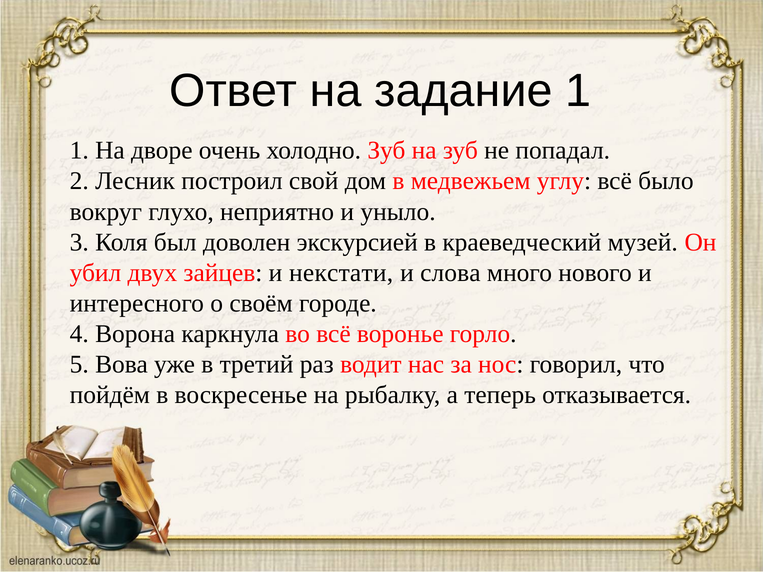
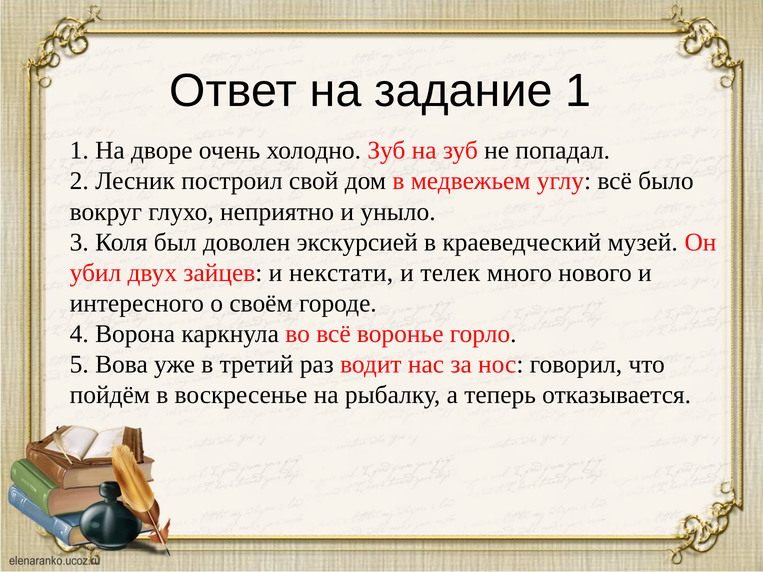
слова: слова -> телек
